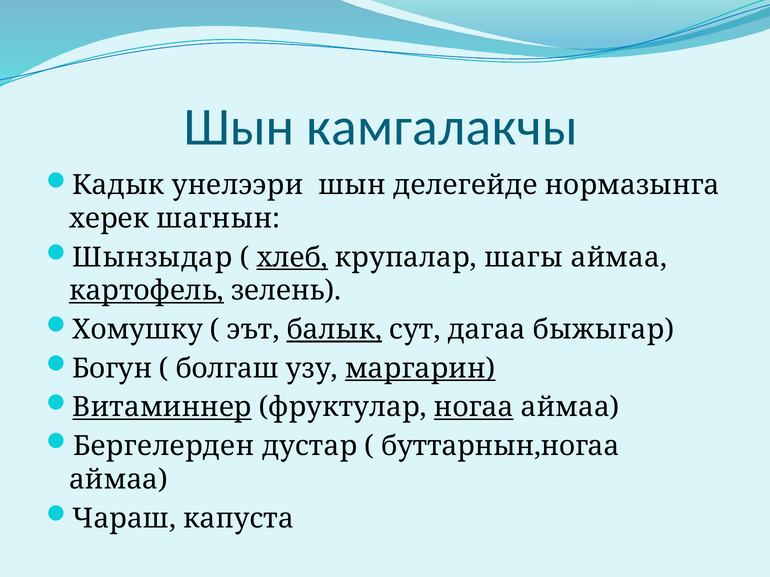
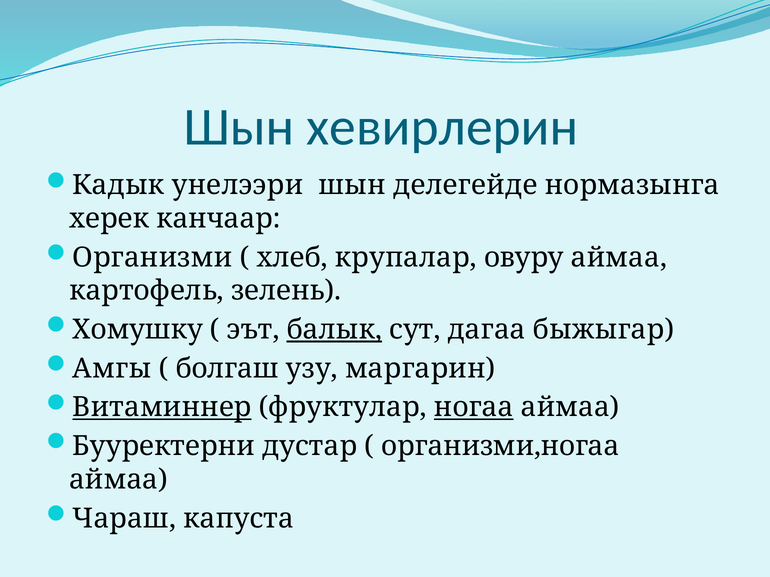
камгалакчы: камгалакчы -> хевирлерин
шагнын: шагнын -> канчаар
Шынзыдар: Шынзыдар -> Организми
хлеб underline: present -> none
шагы: шагы -> овуру
картофель underline: present -> none
Богун: Богун -> Амгы
маргарин underline: present -> none
Бергелерден: Бергелерден -> Бууректерни
буттарнын,ногаа: буттарнын,ногаа -> организми,ногаа
